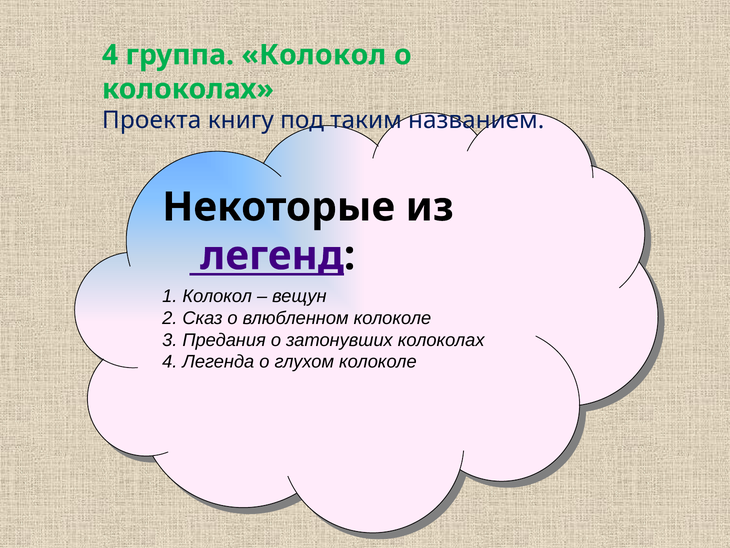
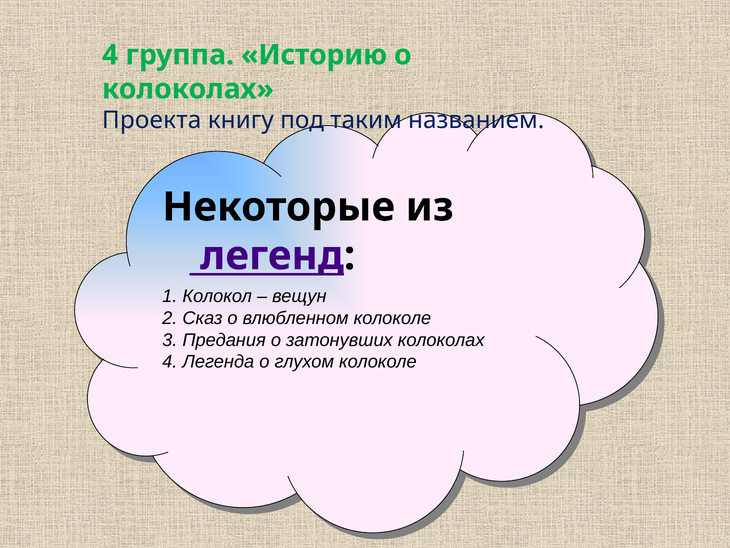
группа Колокол: Колокол -> Историю
